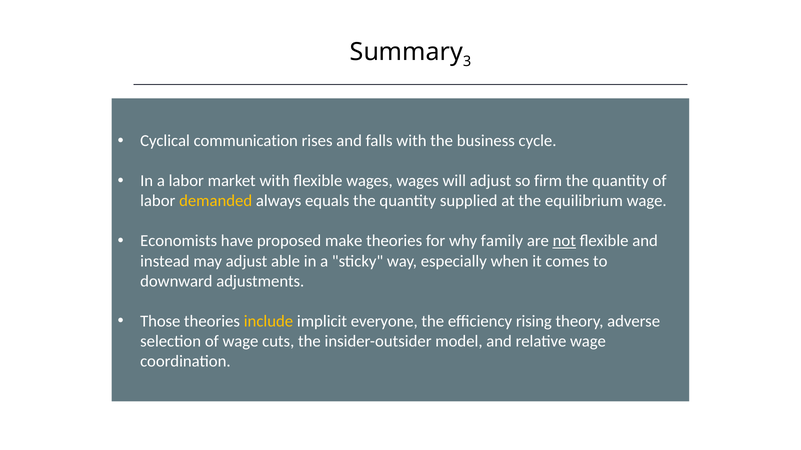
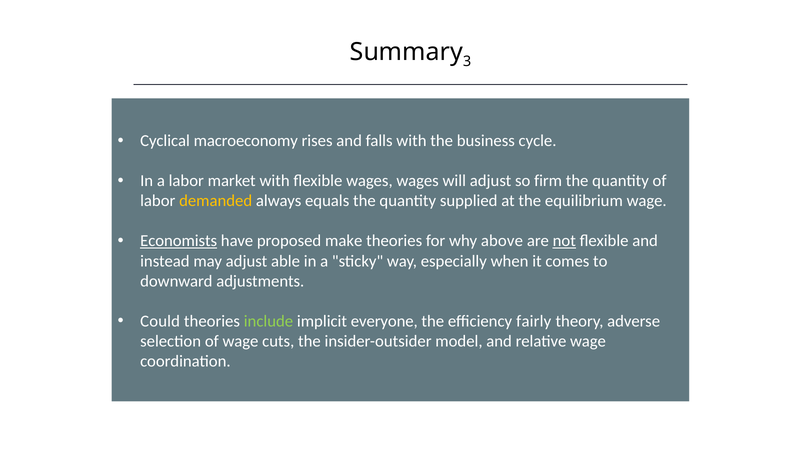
communication: communication -> macroeconomy
Economists underline: none -> present
family: family -> above
Those: Those -> Could
include colour: yellow -> light green
rising: rising -> fairly
